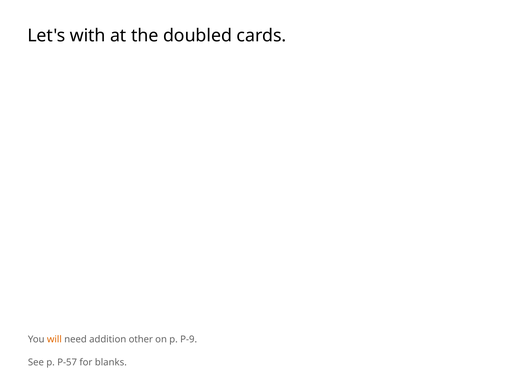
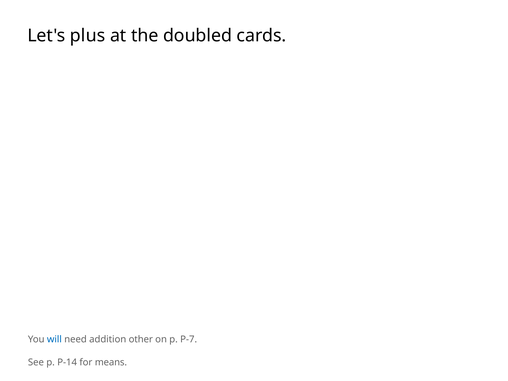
with: with -> plus
will colour: orange -> blue
P-9: P-9 -> P-7
P-57: P-57 -> P-14
blanks: blanks -> means
